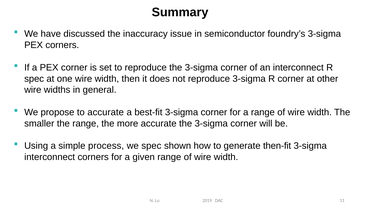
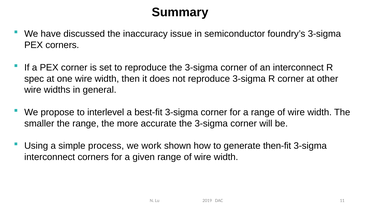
to accurate: accurate -> interlevel
we spec: spec -> work
